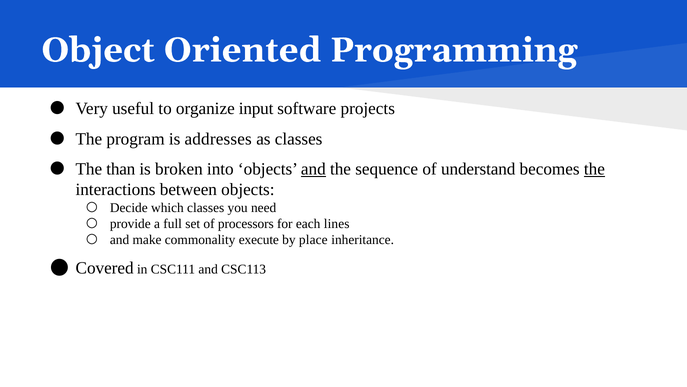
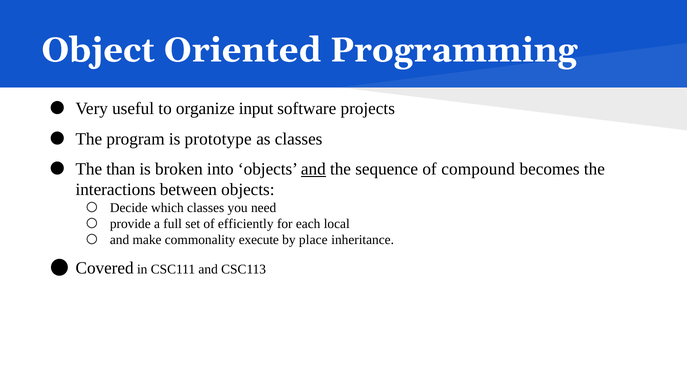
addresses: addresses -> prototype
understand: understand -> compound
the at (594, 169) underline: present -> none
processors: processors -> efficiently
lines: lines -> local
